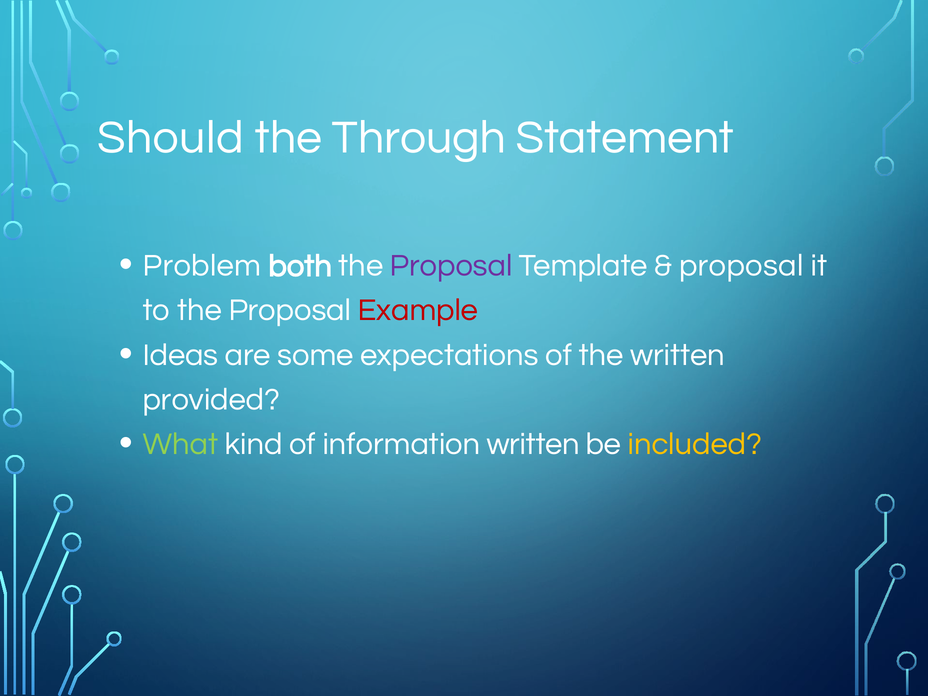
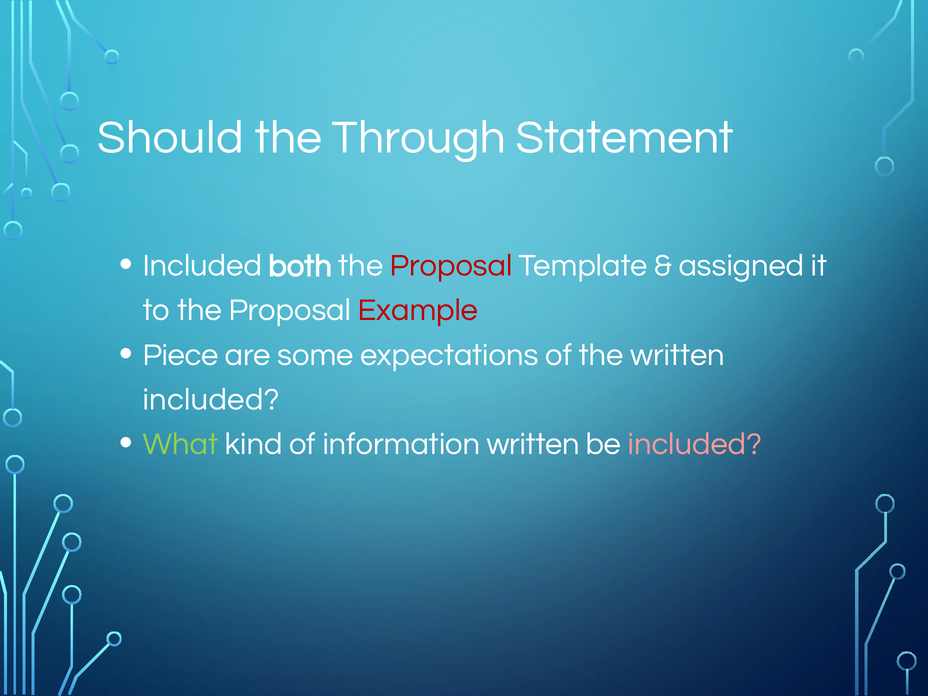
Problem at (202, 266): Problem -> Included
Proposal at (451, 266) colour: purple -> red
proposal at (741, 266): proposal -> assigned
Ideas: Ideas -> Piece
provided at (211, 399): provided -> included
included at (695, 444) colour: yellow -> pink
